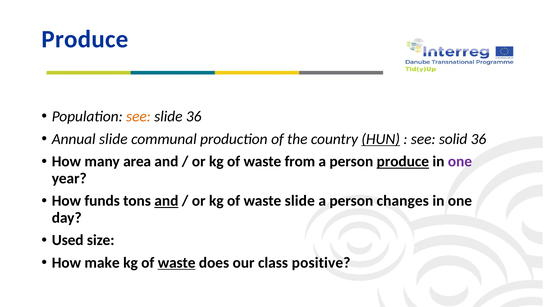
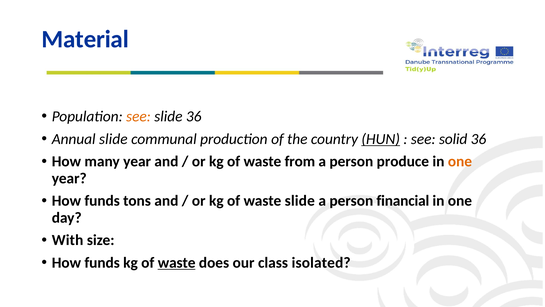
Produce at (85, 39): Produce -> Material
many area: area -> year
produce at (403, 161) underline: present -> none
one at (460, 161) colour: purple -> orange
and at (166, 201) underline: present -> none
changes: changes -> financial
Used: Used -> With
make at (102, 262): make -> funds
positive: positive -> isolated
